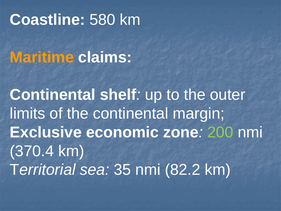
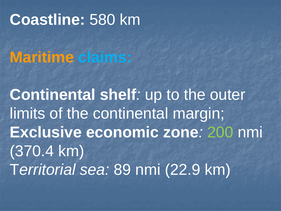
claims colour: white -> light blue
35: 35 -> 89
82.2: 82.2 -> 22.9
